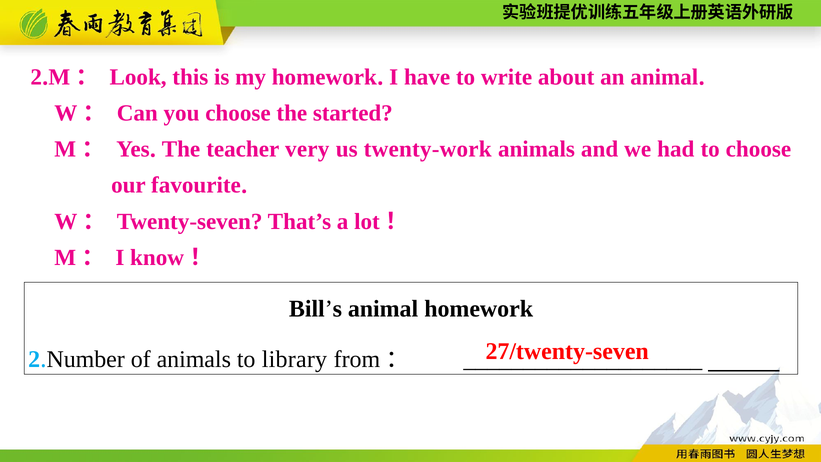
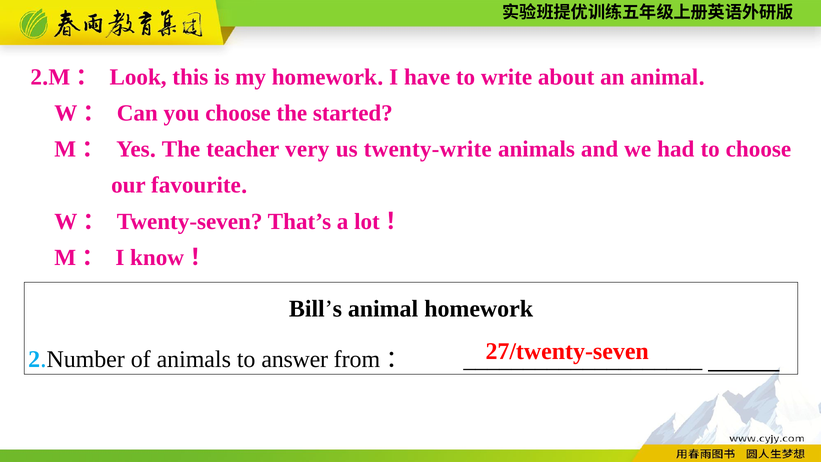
twenty-work: twenty-work -> twenty-write
library: library -> answer
